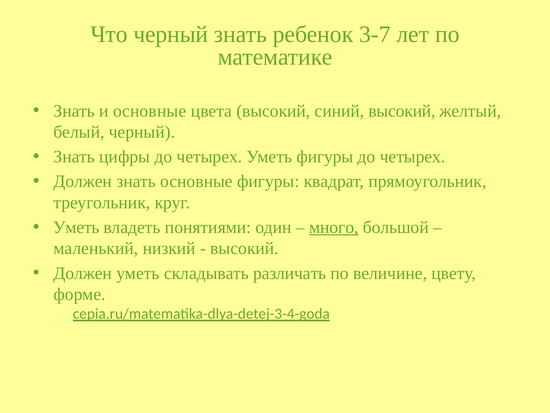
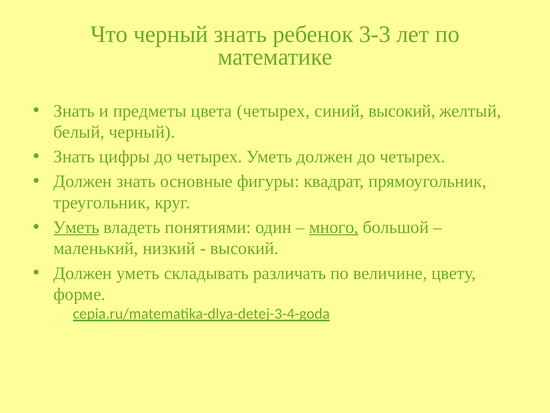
3-7: 3-7 -> 3-3
и основные: основные -> предметы
цвета высокий: высокий -> четырех
Уметь фигуры: фигуры -> должен
Уметь at (76, 227) underline: none -> present
